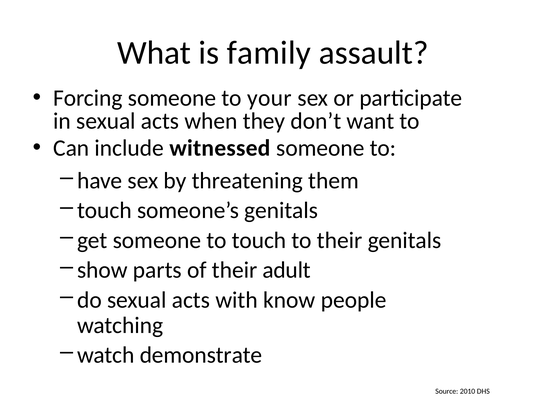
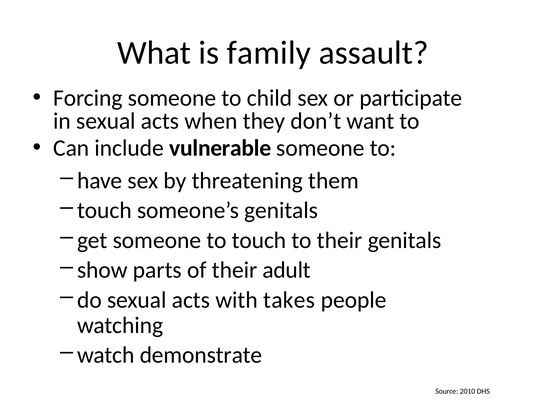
your: your -> child
witnessed: witnessed -> vulnerable
know: know -> takes
